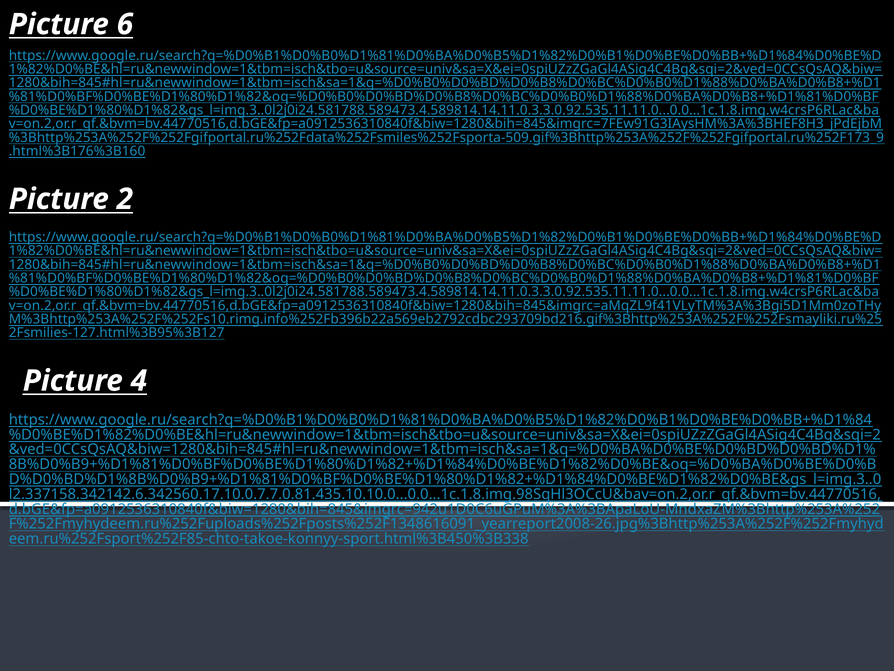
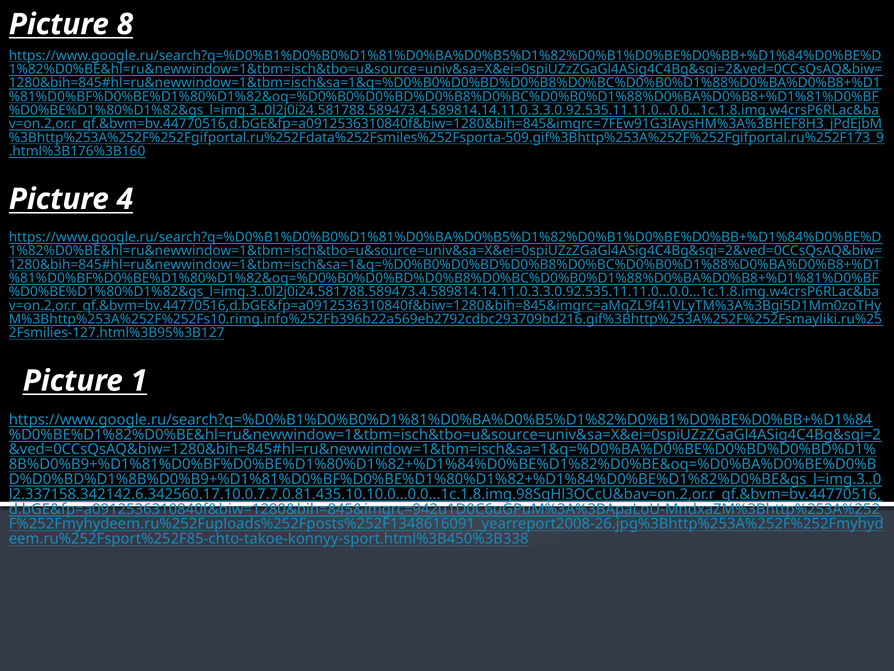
6: 6 -> 8
2: 2 -> 4
4: 4 -> 1
